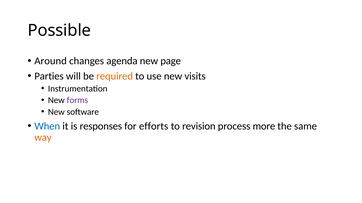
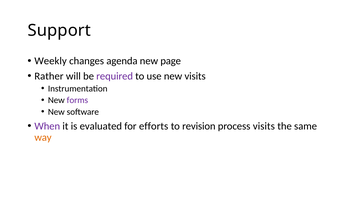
Possible: Possible -> Support
Around: Around -> Weekly
Parties: Parties -> Rather
required colour: orange -> purple
When colour: blue -> purple
responses: responses -> evaluated
process more: more -> visits
